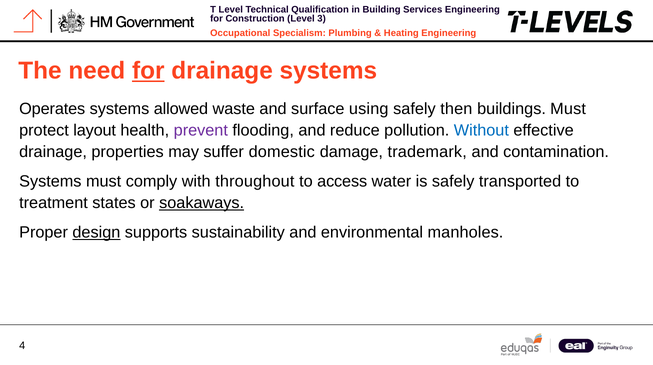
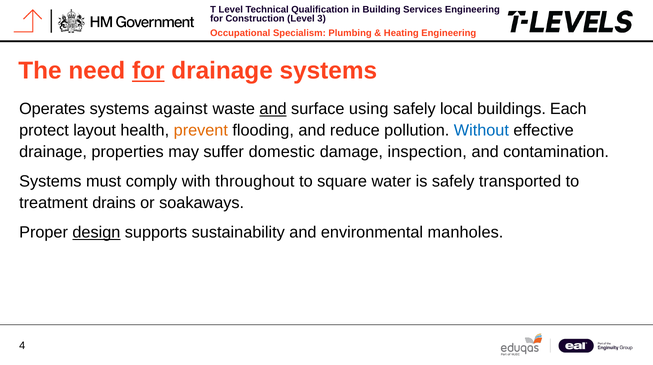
allowed: allowed -> against
and at (273, 109) underline: none -> present
then: then -> local
buildings Must: Must -> Each
prevent colour: purple -> orange
trademark: trademark -> inspection
access: access -> square
states: states -> drains
soakaways underline: present -> none
